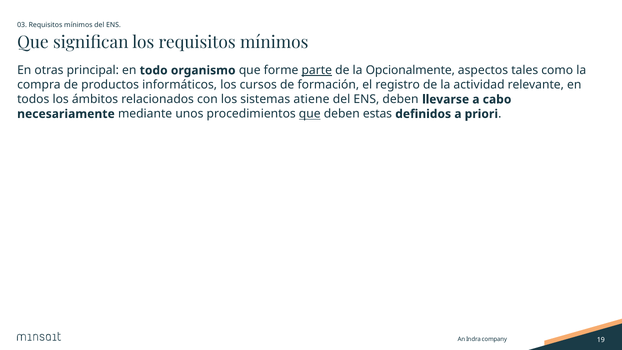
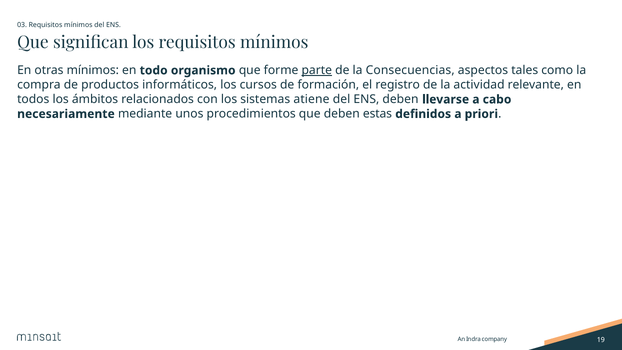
otras principal: principal -> mínimos
Opcionalmente: Opcionalmente -> Consecuencias
que at (310, 114) underline: present -> none
